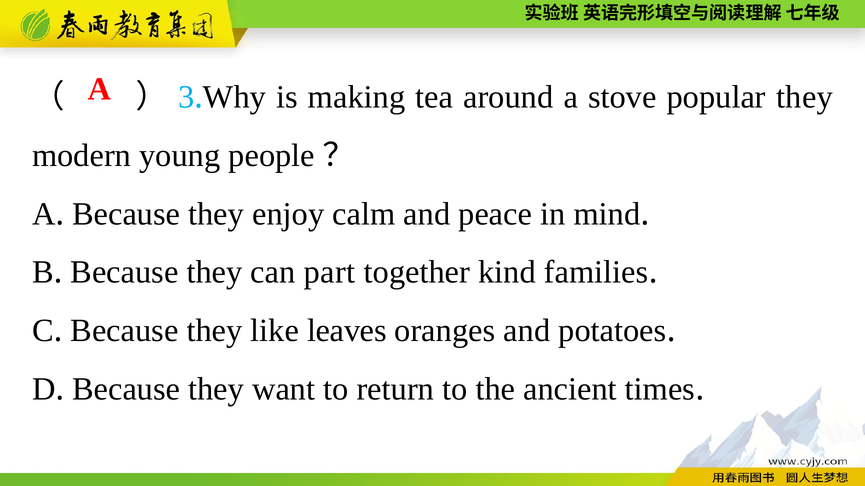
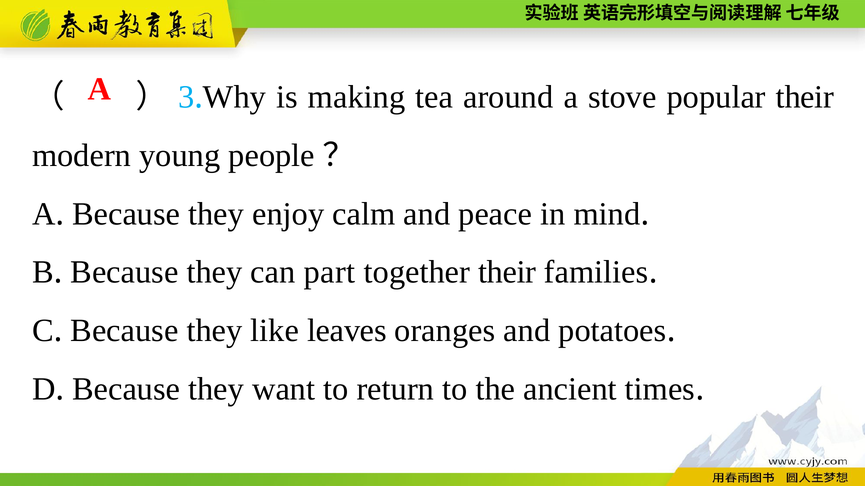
popular they: they -> their
together kind: kind -> their
